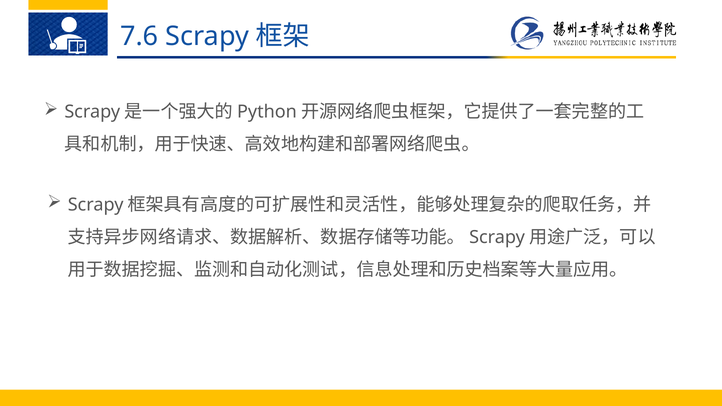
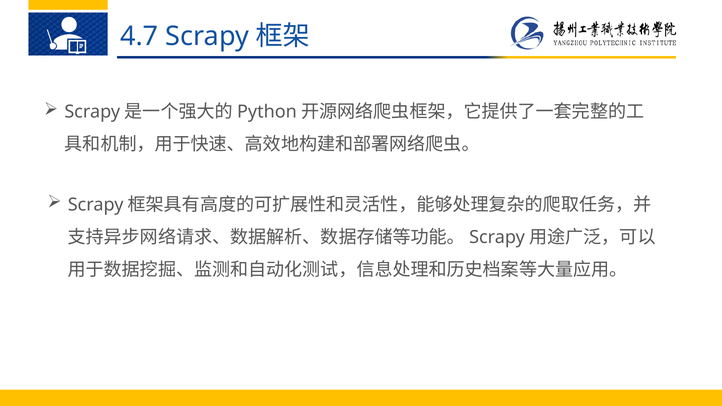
7.6: 7.6 -> 4.7
